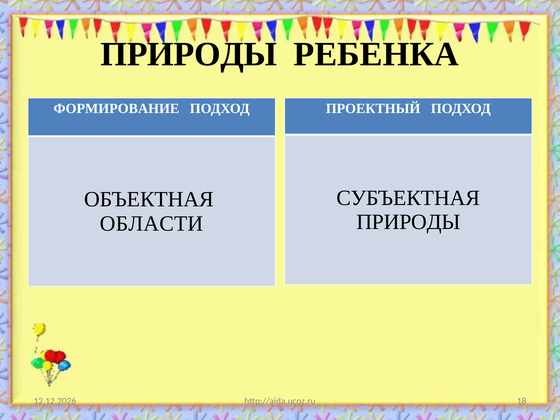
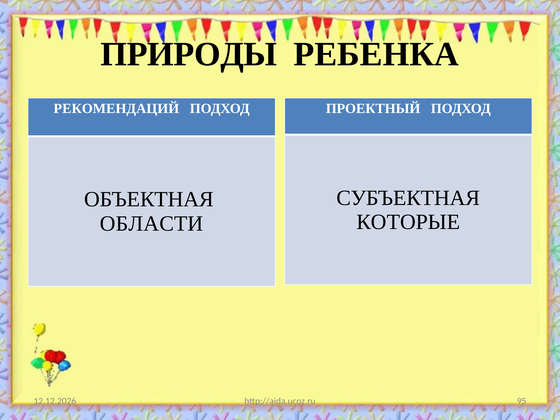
ФОРМИРОВАНИЕ: ФОРМИРОВАНИЕ -> РЕКОМЕНДАЦИЙ
ПРИРОДЫ at (408, 222): ПРИРОДЫ -> КОТОРЫЕ
18: 18 -> 95
